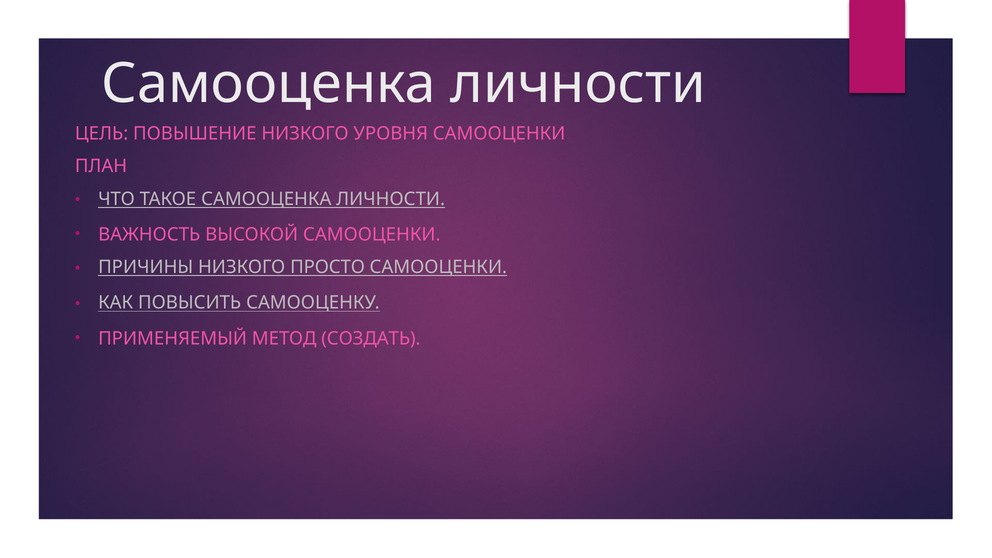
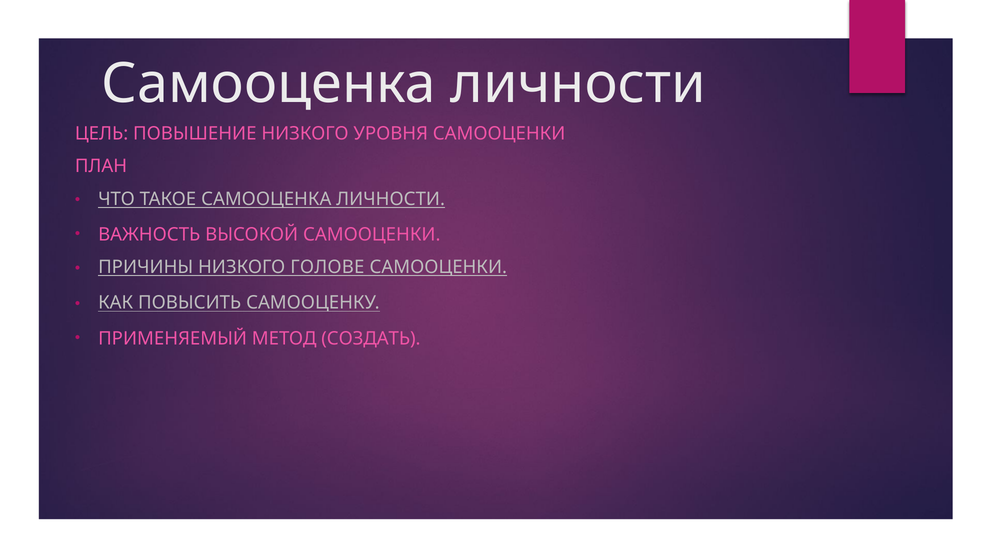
ПРОСТО: ПРОСТО -> ГОЛОВЕ
